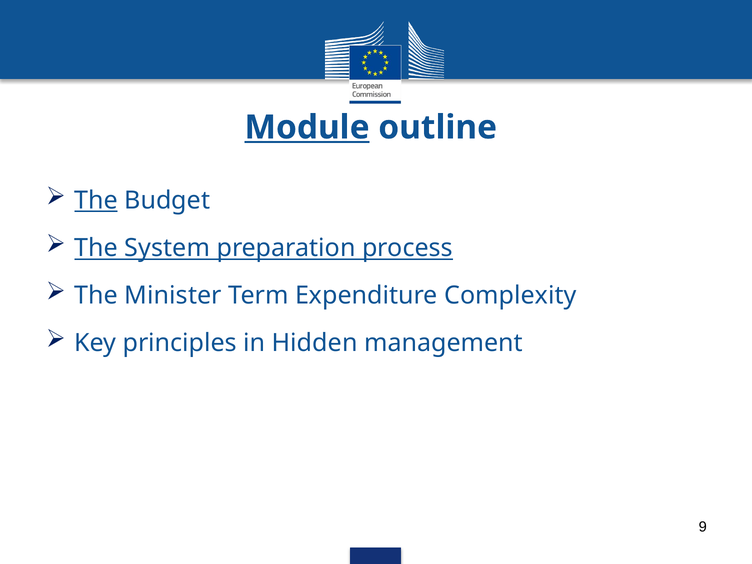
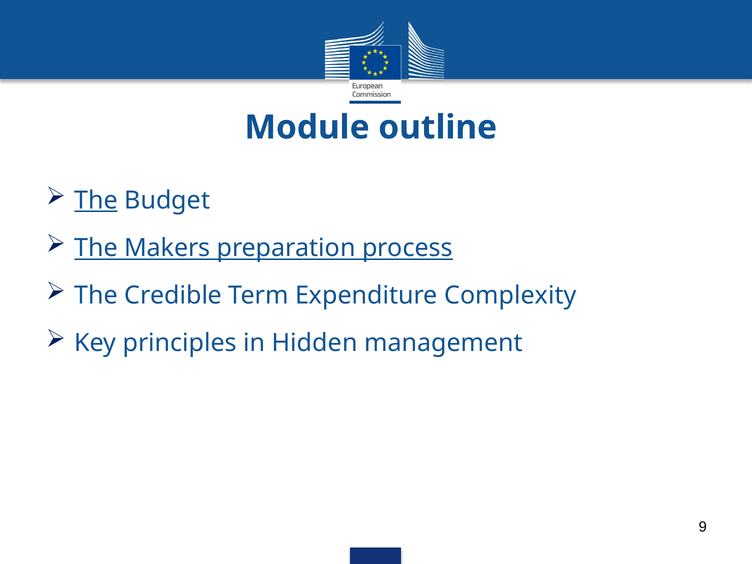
Module underline: present -> none
System: System -> Makers
Minister: Minister -> Credible
